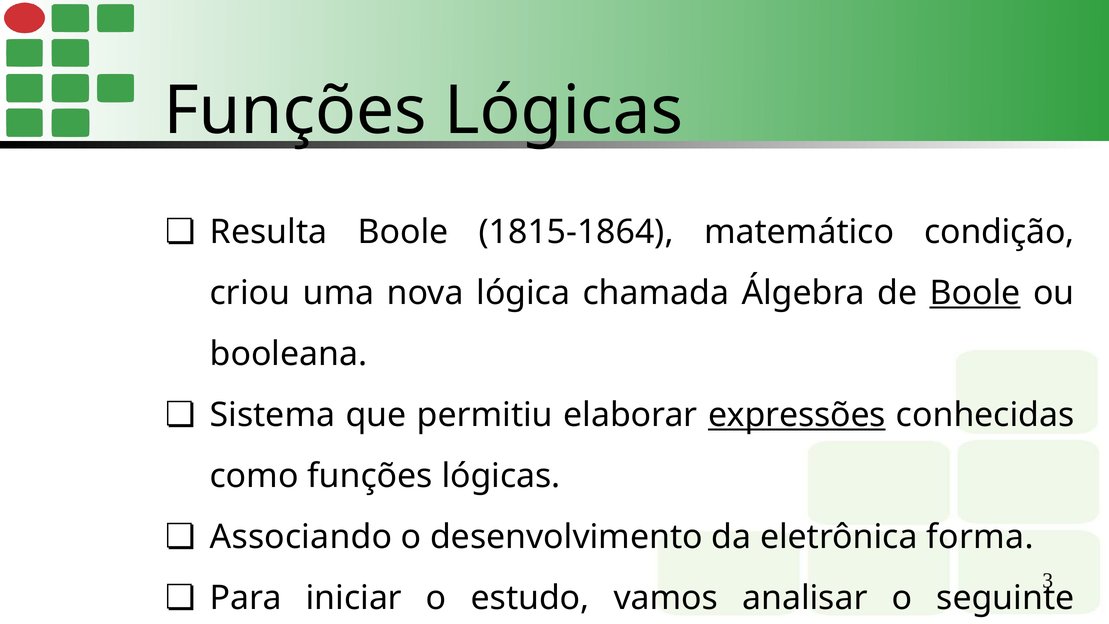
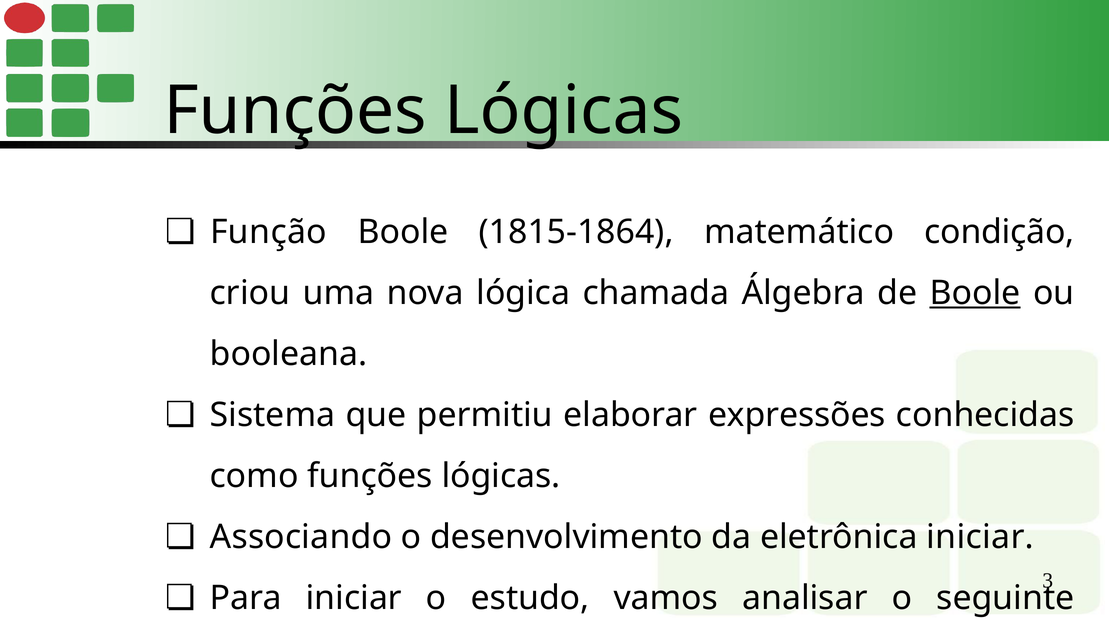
Resulta: Resulta -> Função
expressões underline: present -> none
eletrônica forma: forma -> iniciar
